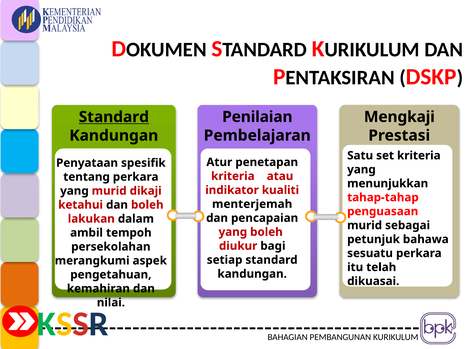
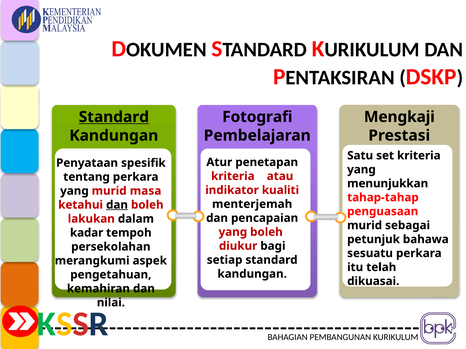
Penilaian: Penilaian -> Fotografi
dikaji: dikaji -> masa
dan at (117, 205) underline: none -> present
ambil: ambil -> kadar
